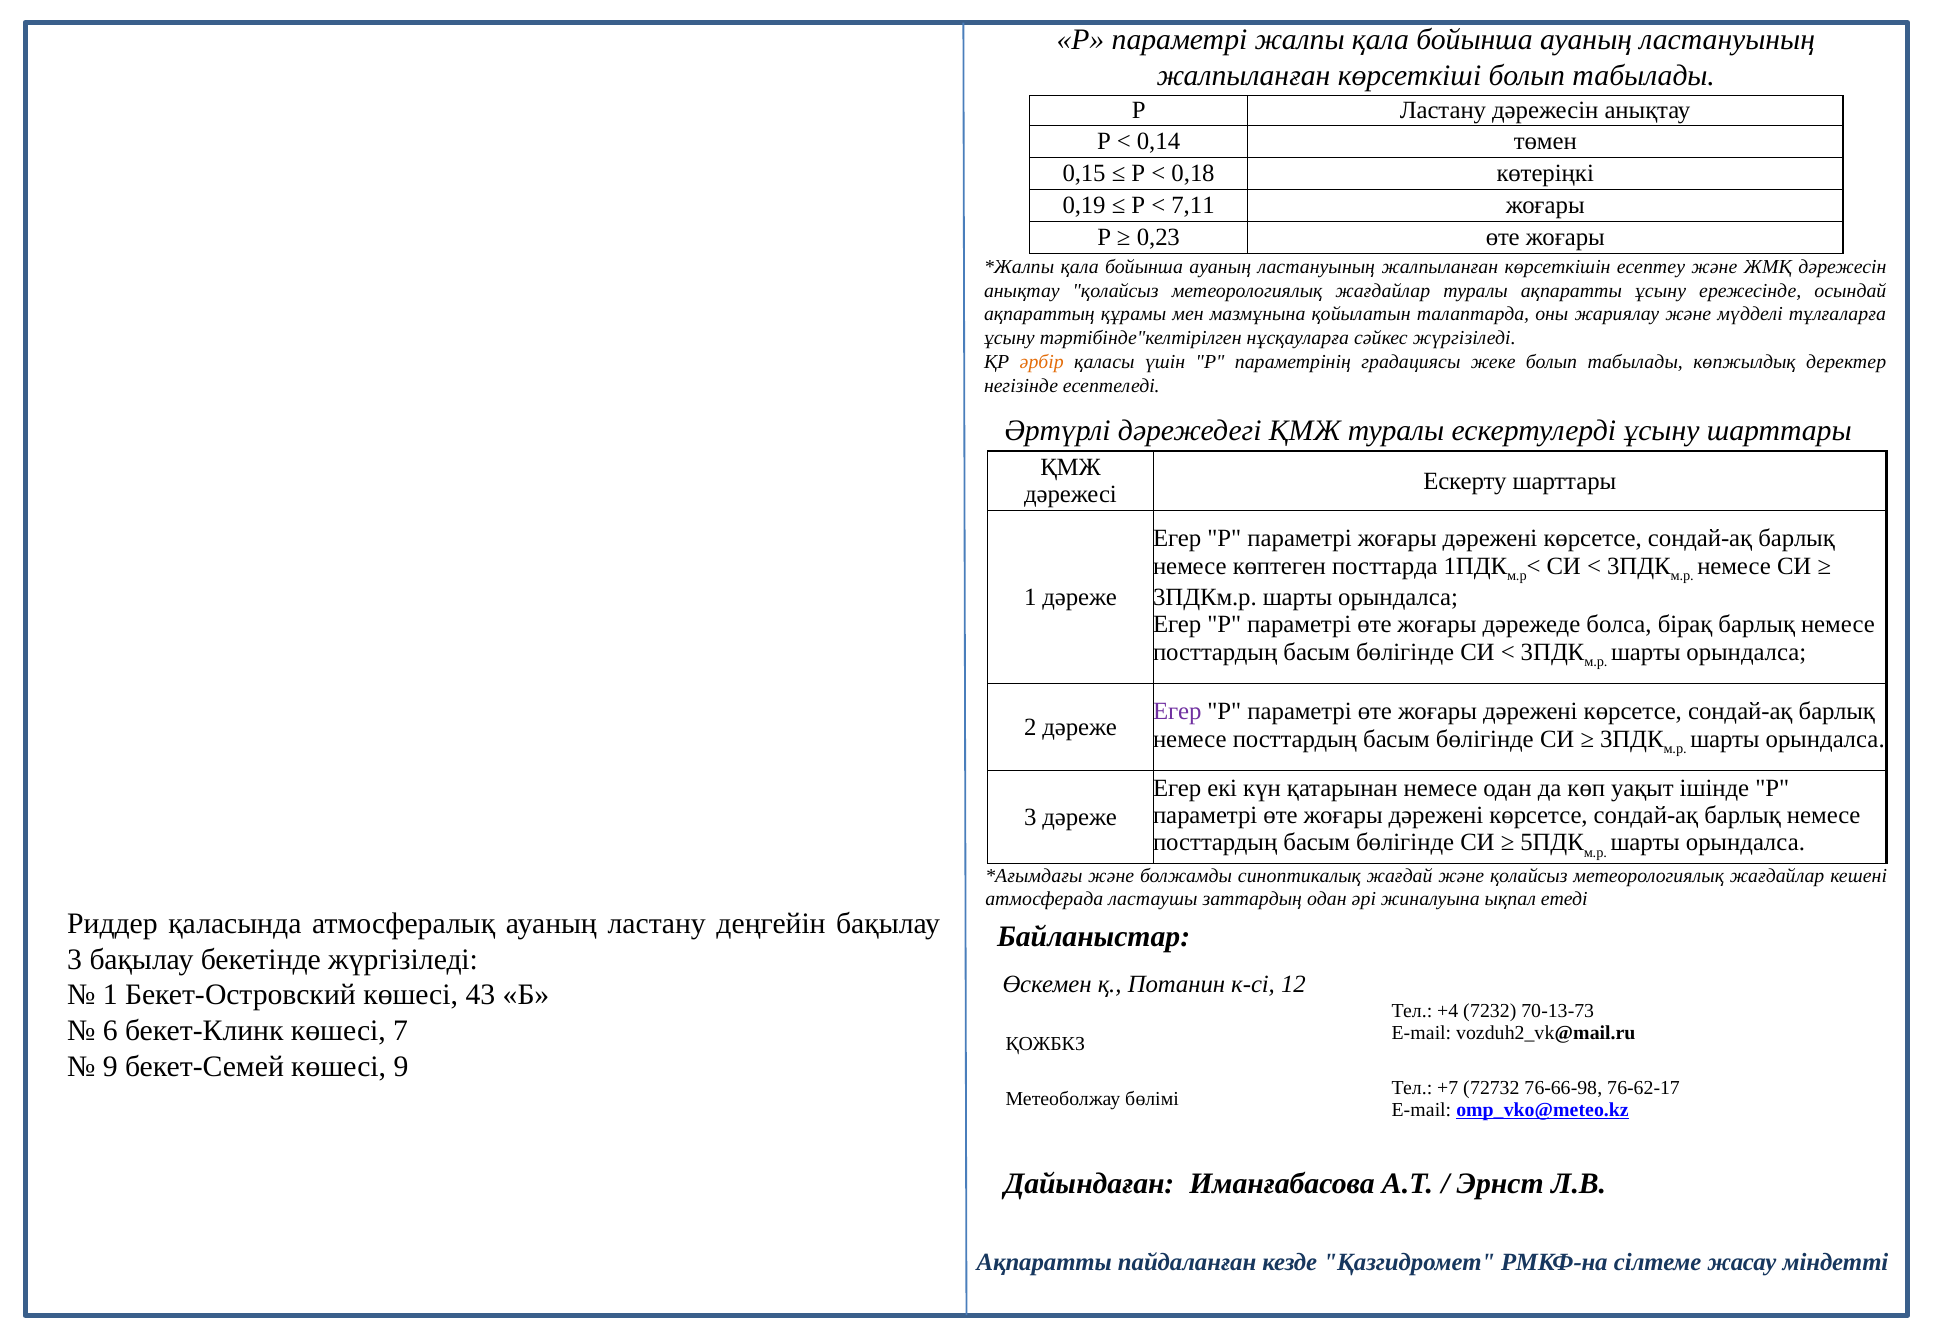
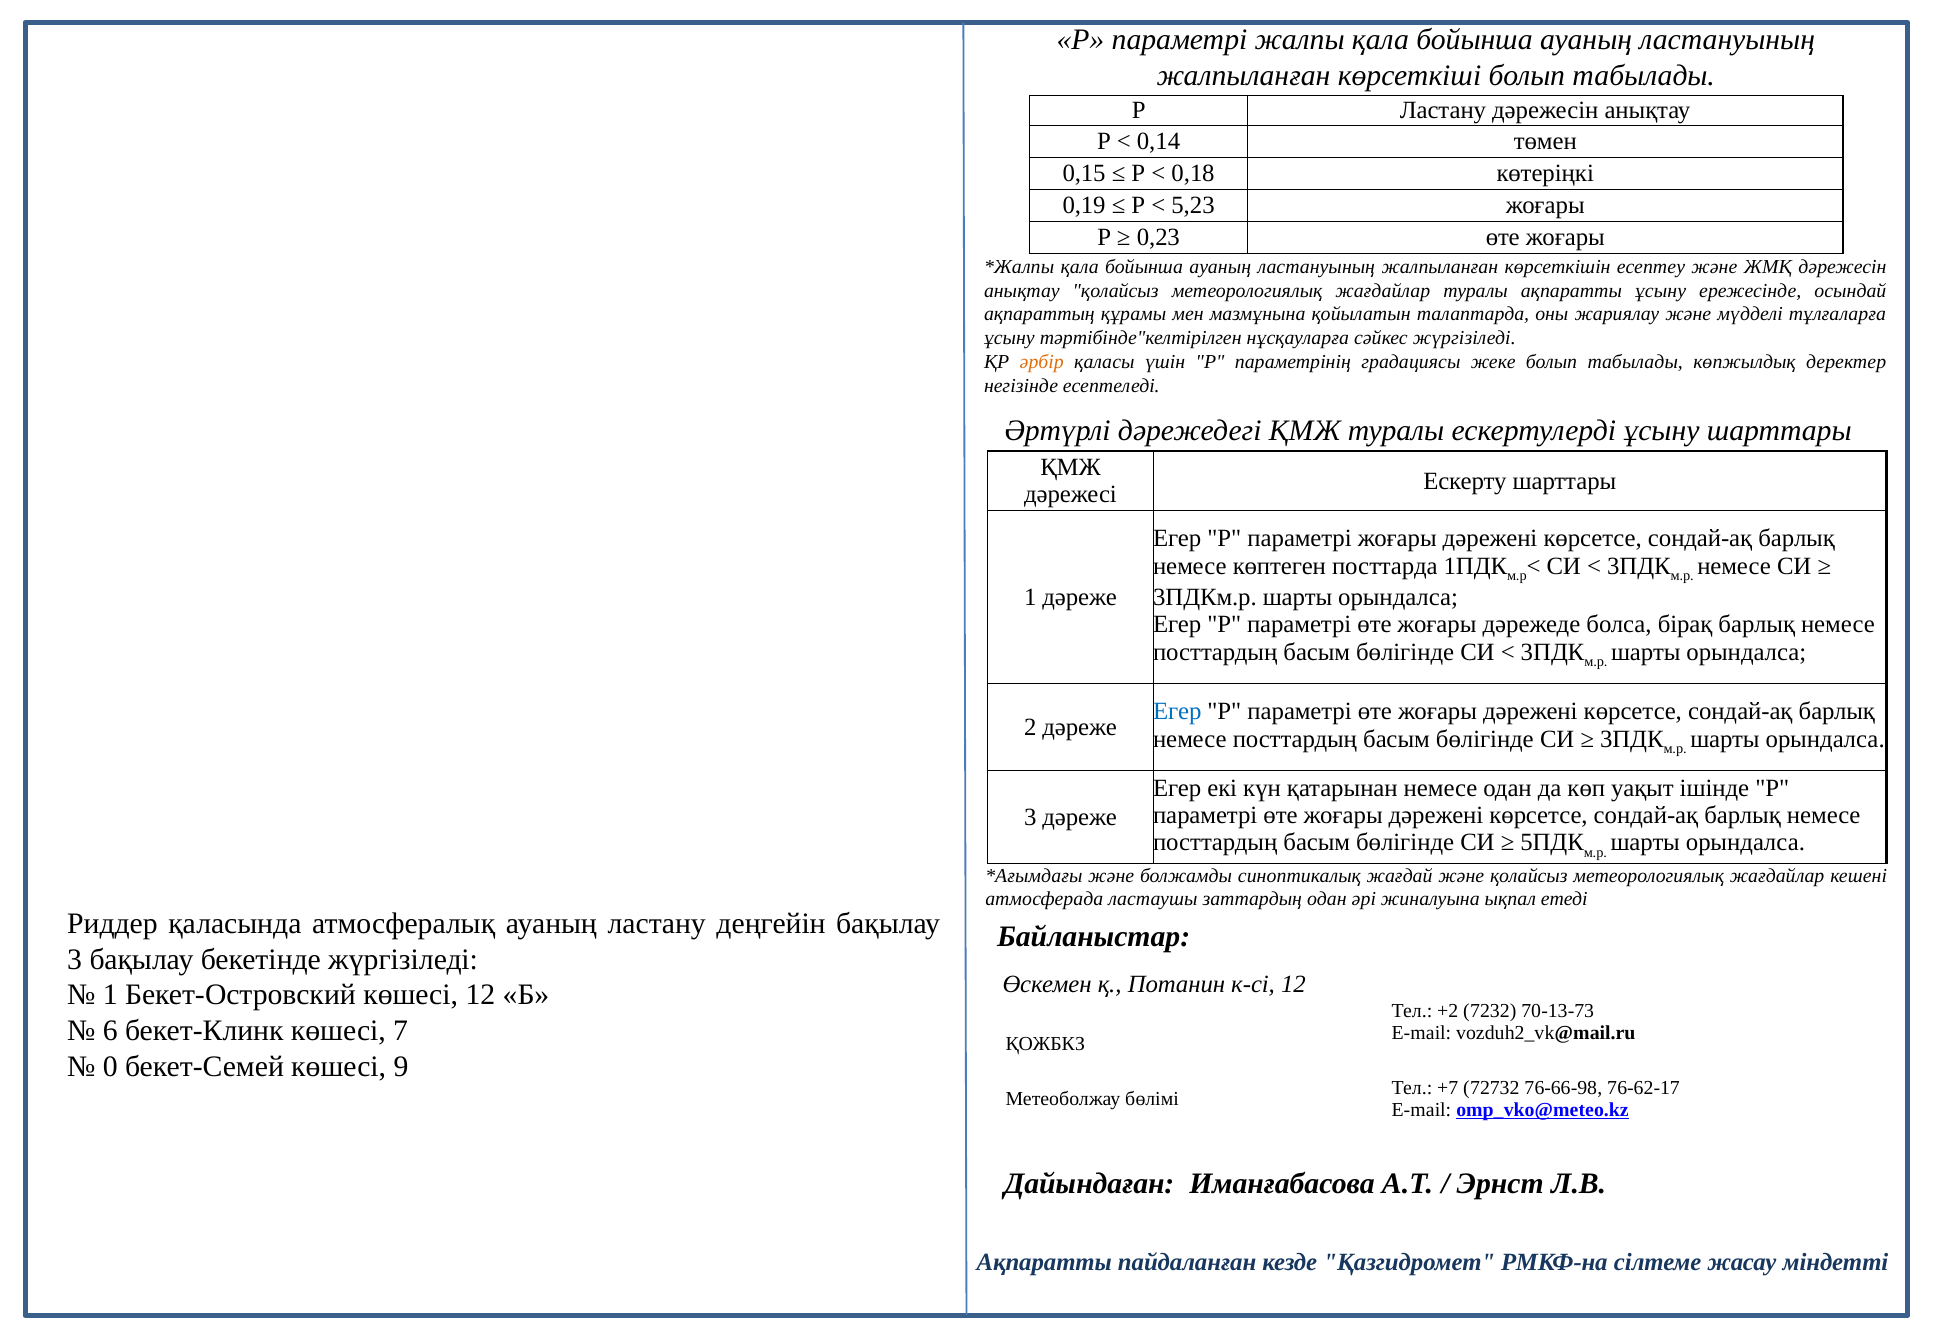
7,11: 7,11 -> 5,23
Егер at (1177, 712) colour: purple -> blue
көшесі 43: 43 -> 12
+4: +4 -> +2
9 at (110, 1067): 9 -> 0
